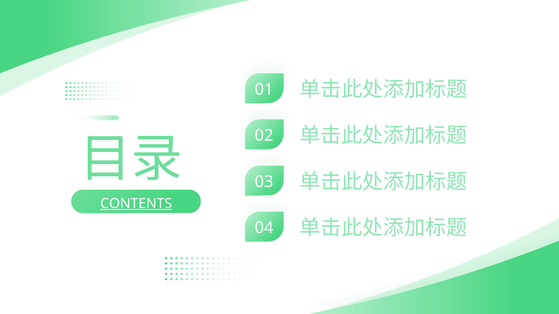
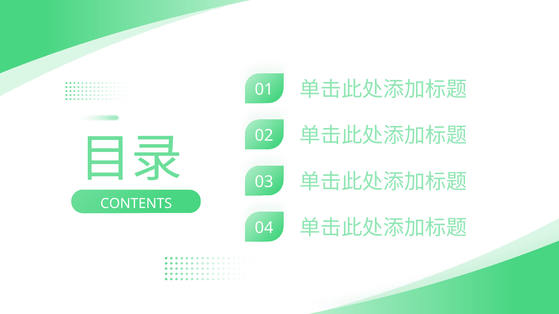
CONTENTS underline: present -> none
